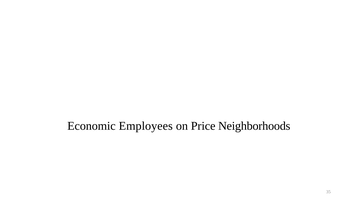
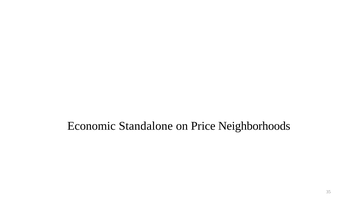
Employees: Employees -> Standalone
